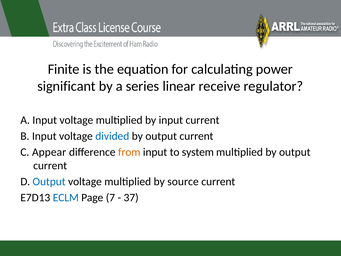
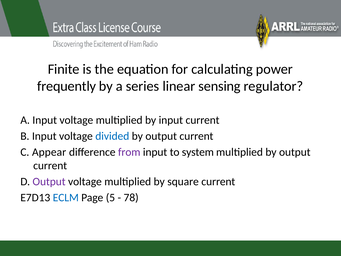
significant: significant -> frequently
receive: receive -> sensing
from colour: orange -> purple
Output at (49, 181) colour: blue -> purple
source: source -> square
7: 7 -> 5
37: 37 -> 78
